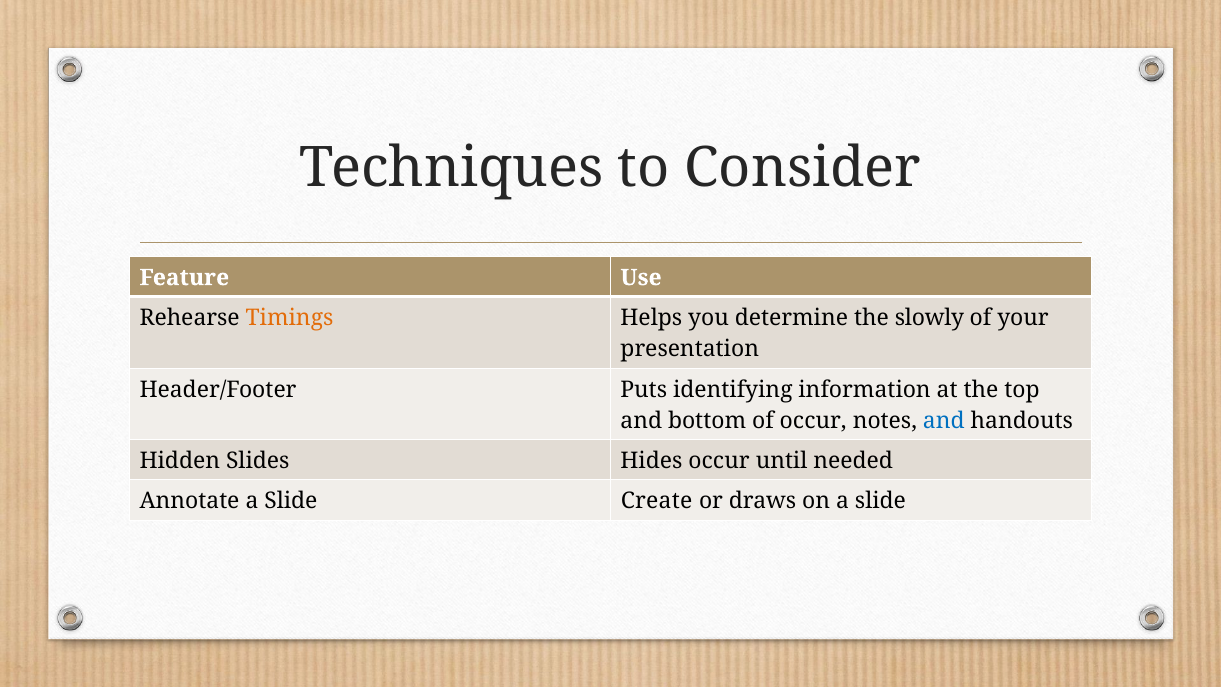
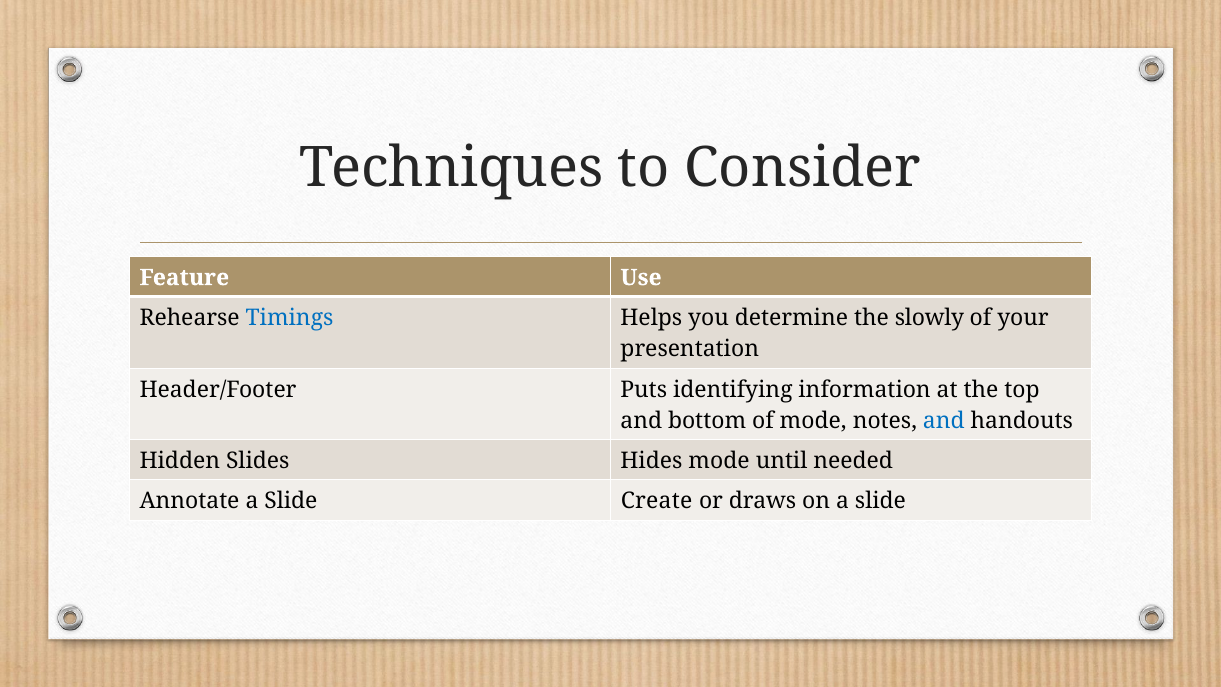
Timings colour: orange -> blue
of occur: occur -> mode
Hides occur: occur -> mode
